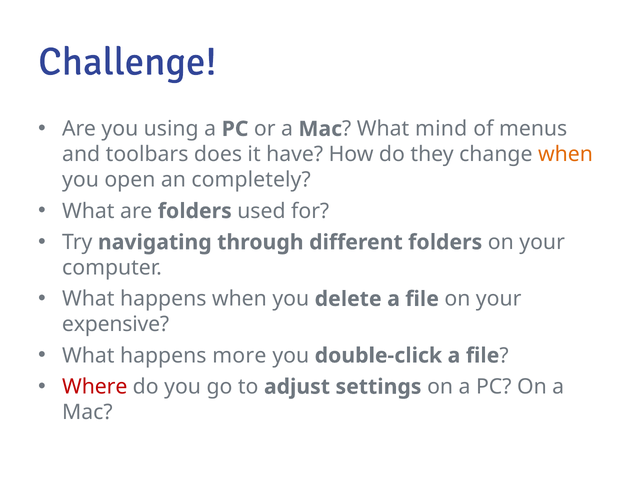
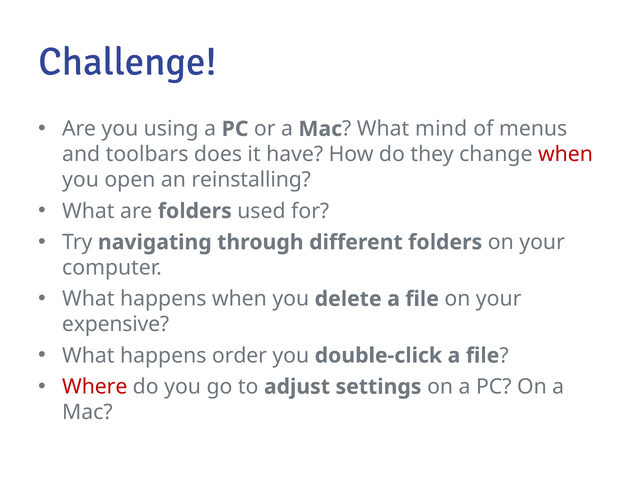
when at (565, 154) colour: orange -> red
completely: completely -> reinstalling
more: more -> order
